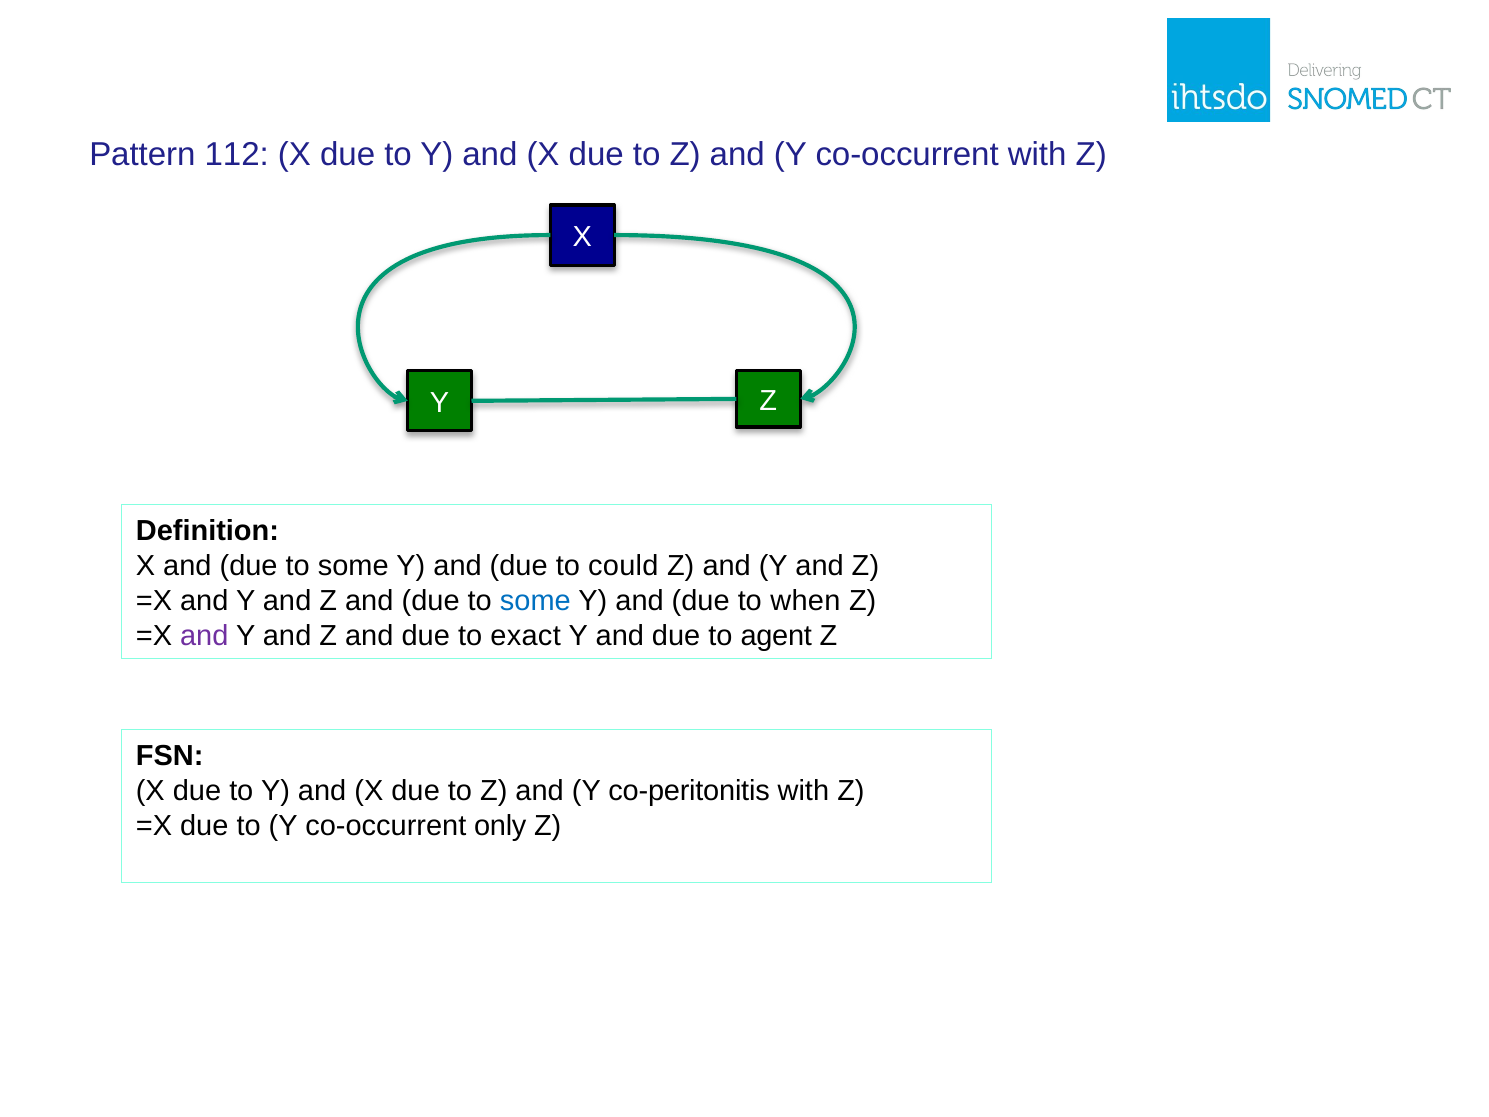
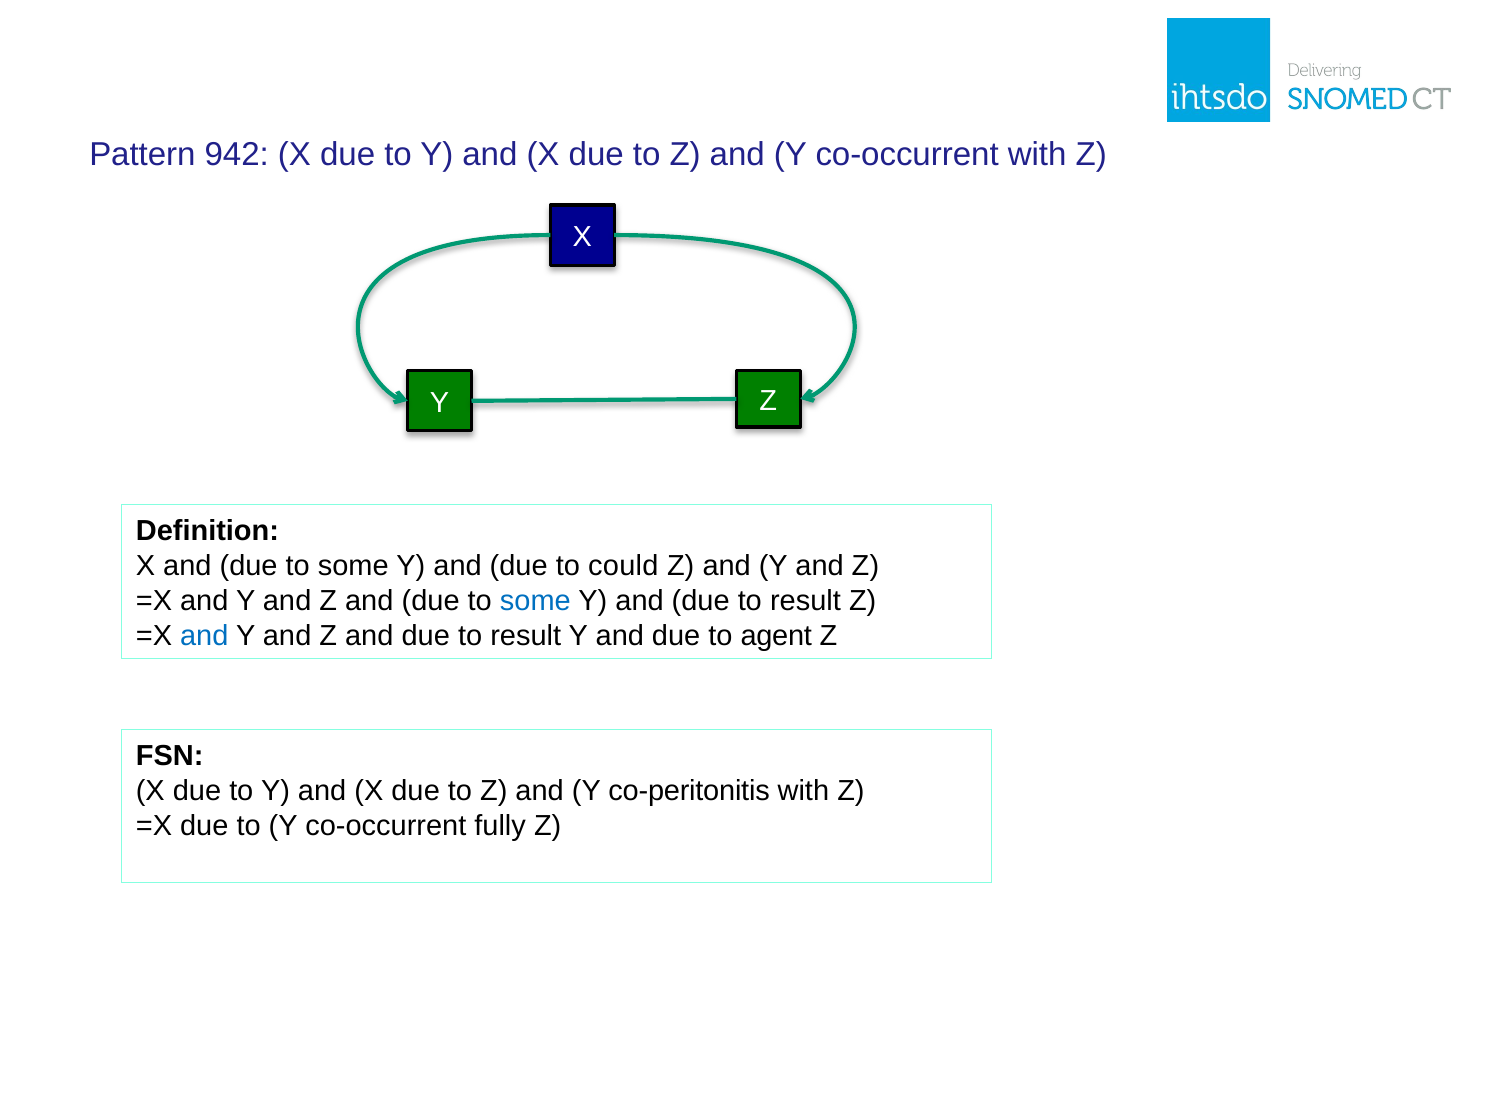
112: 112 -> 942
when at (805, 601): when -> result
and at (204, 636) colour: purple -> blue
exact at (526, 636): exact -> result
only: only -> fully
